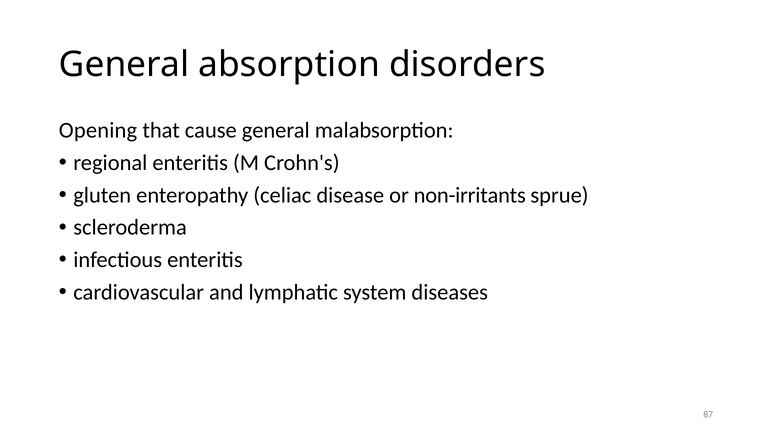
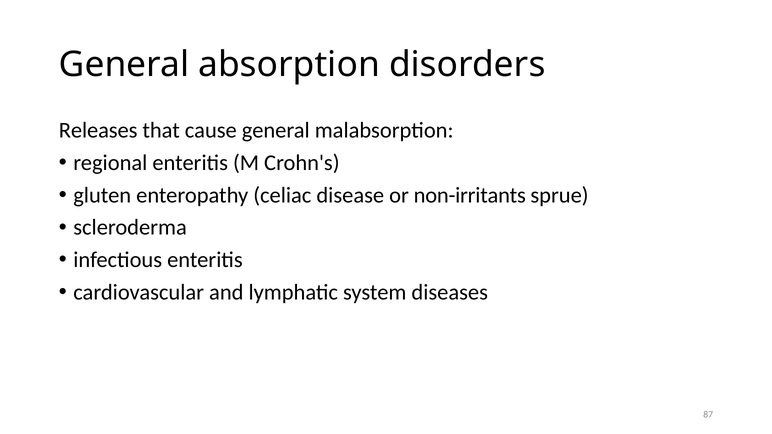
Opening: Opening -> Releases
